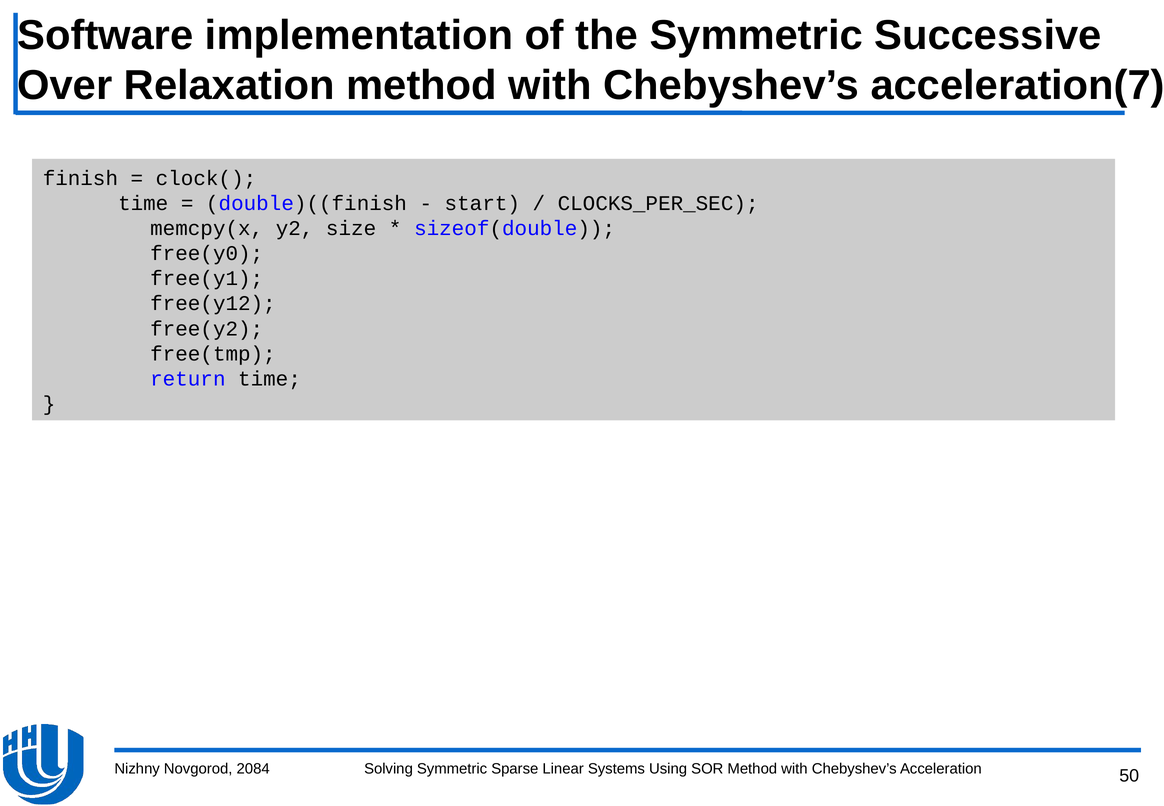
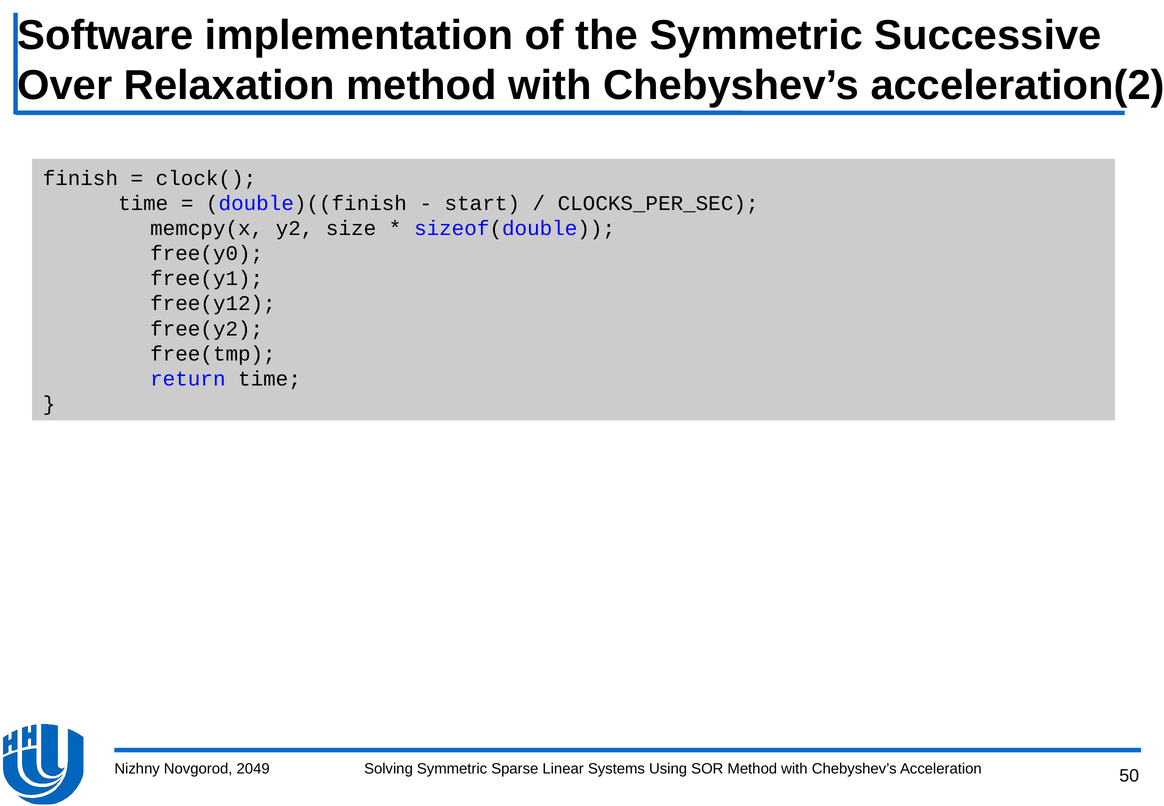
acceleration(7: acceleration(7 -> acceleration(2
2084: 2084 -> 2049
